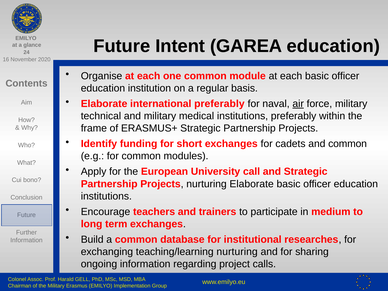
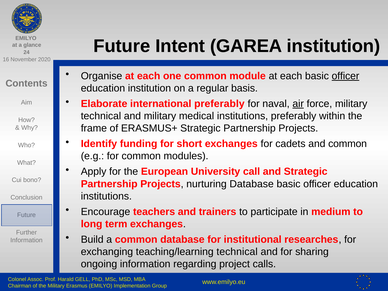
GAREA education: education -> institution
officer at (345, 76) underline: none -> present
nurturing Elaborate: Elaborate -> Database
teaching/learning nurturing: nurturing -> technical
